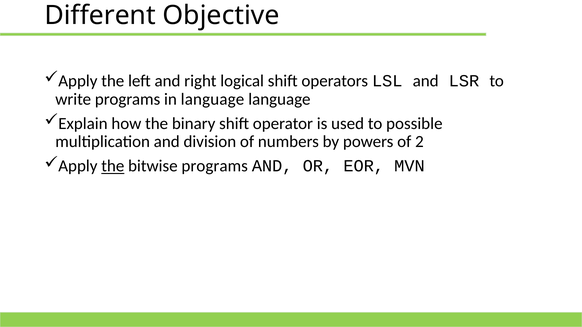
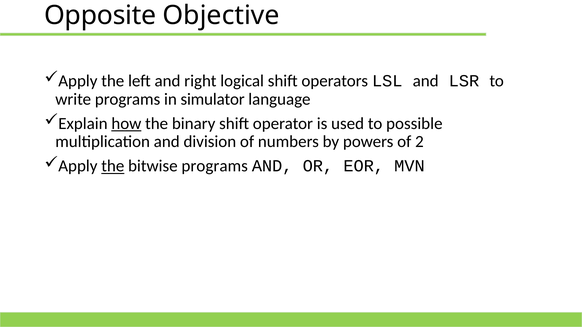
Different: Different -> Opposite
in language: language -> simulator
how underline: none -> present
